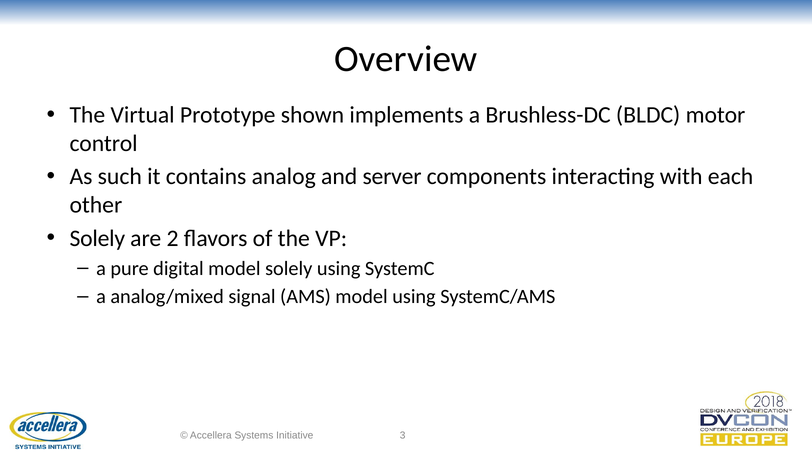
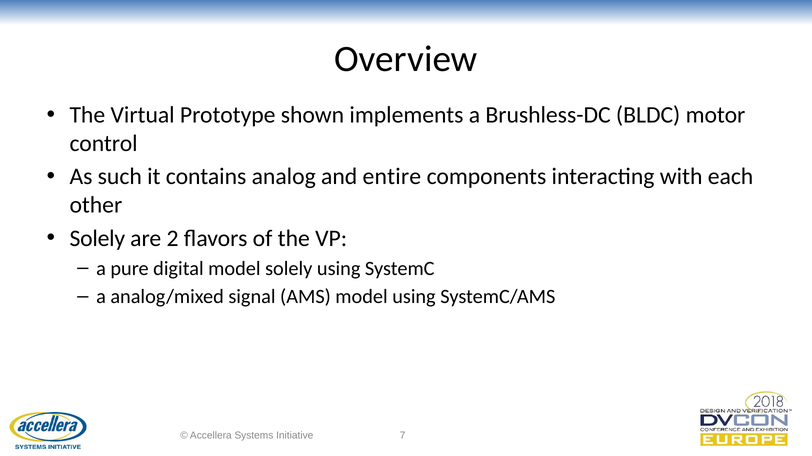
server: server -> entire
3: 3 -> 7
